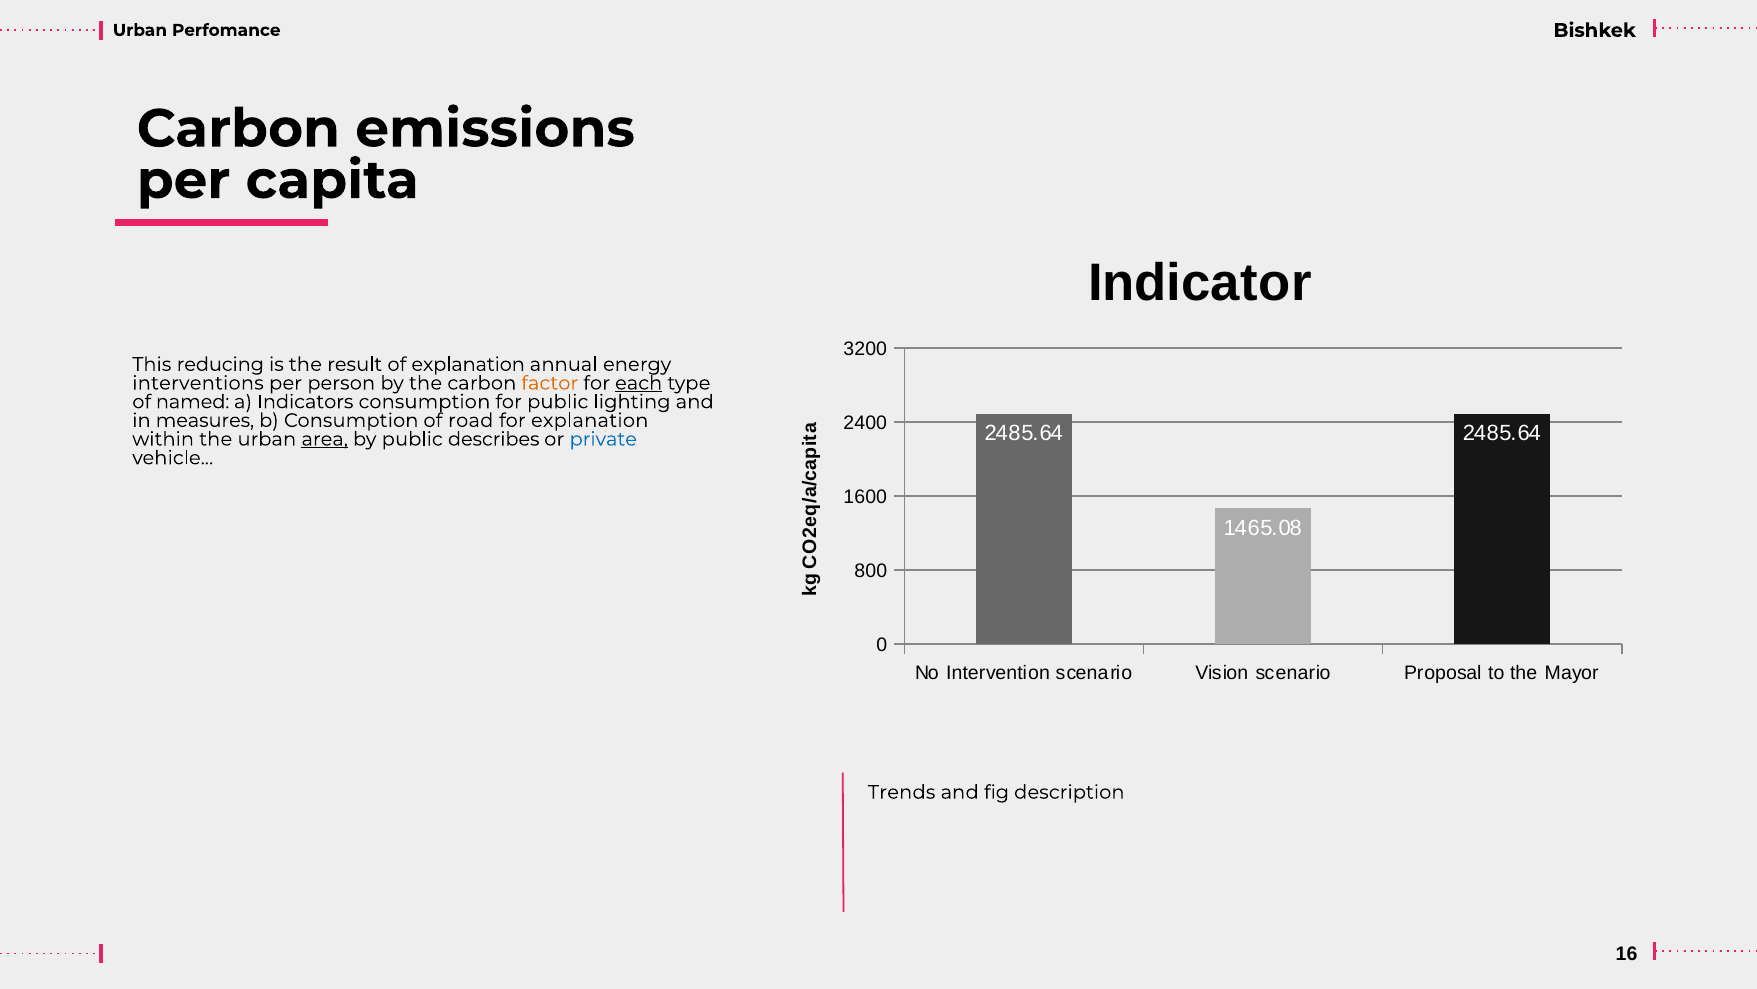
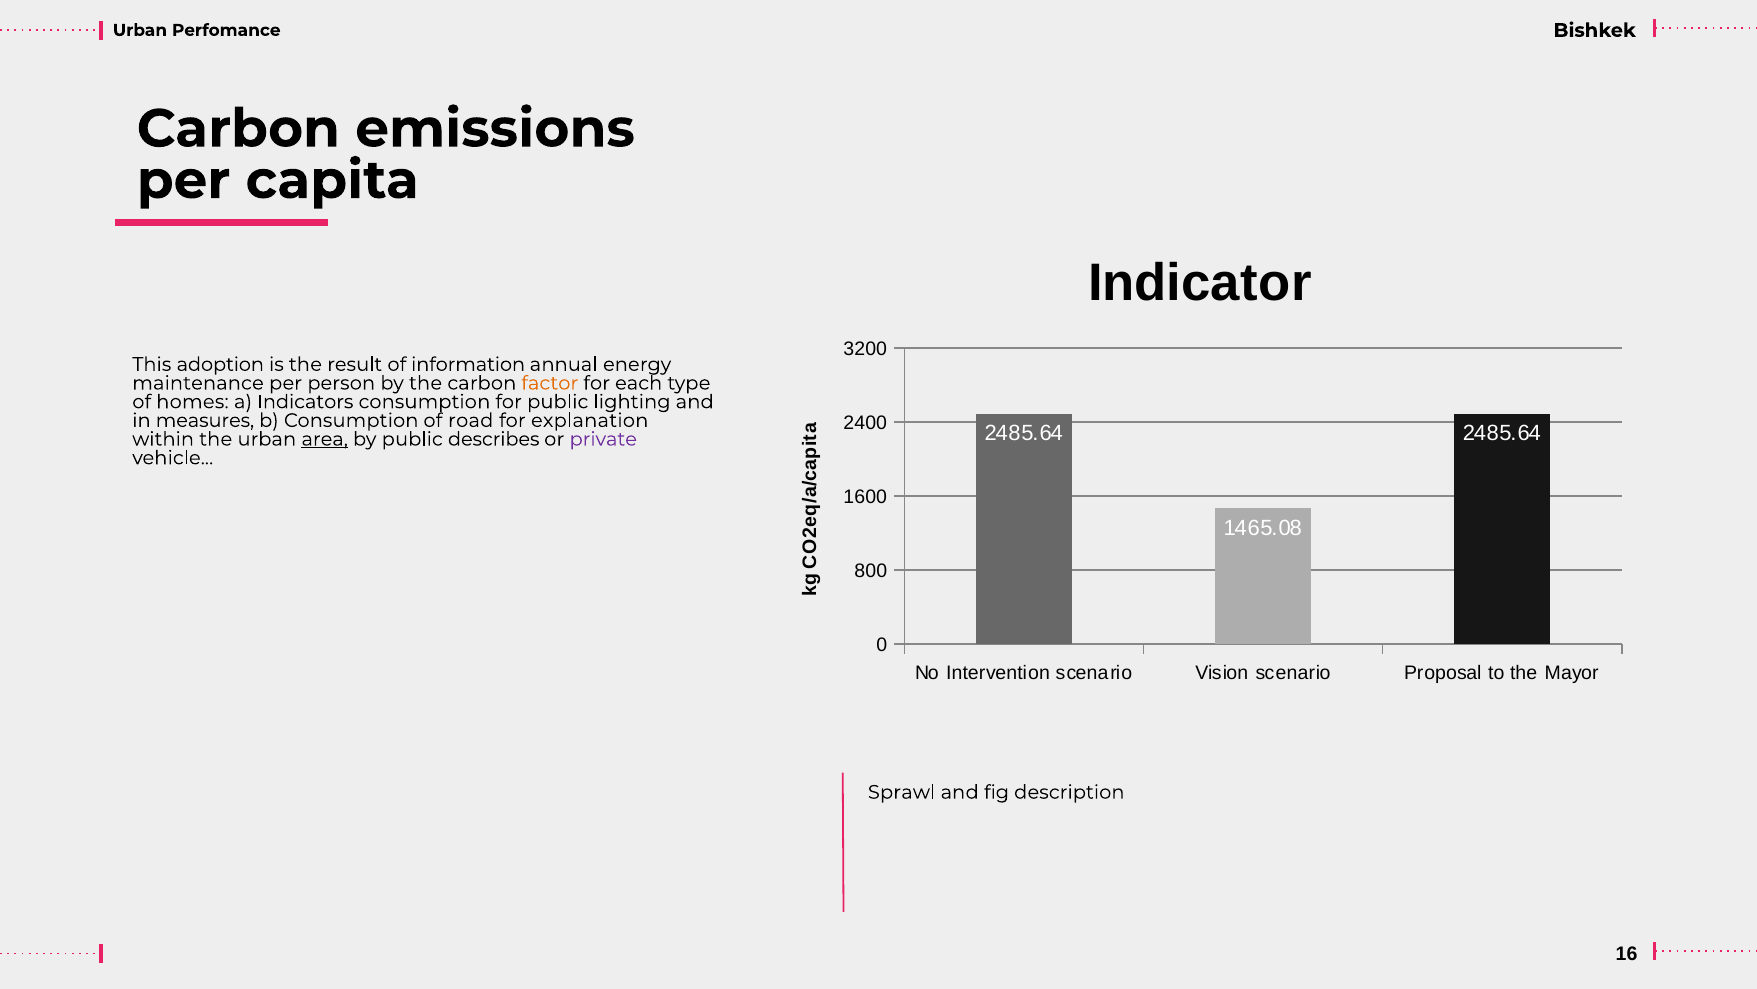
reducing: reducing -> adoption
of explanation: explanation -> information
interventions: interventions -> maintenance
each underline: present -> none
named: named -> homes
private colour: blue -> purple
Trends: Trends -> Sprawl
